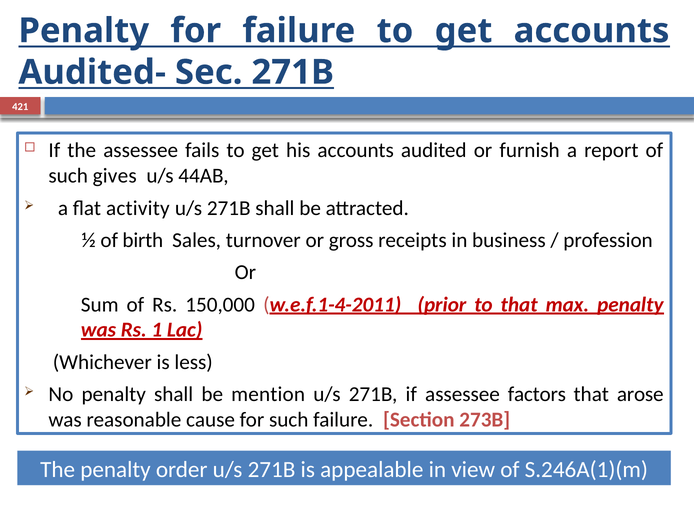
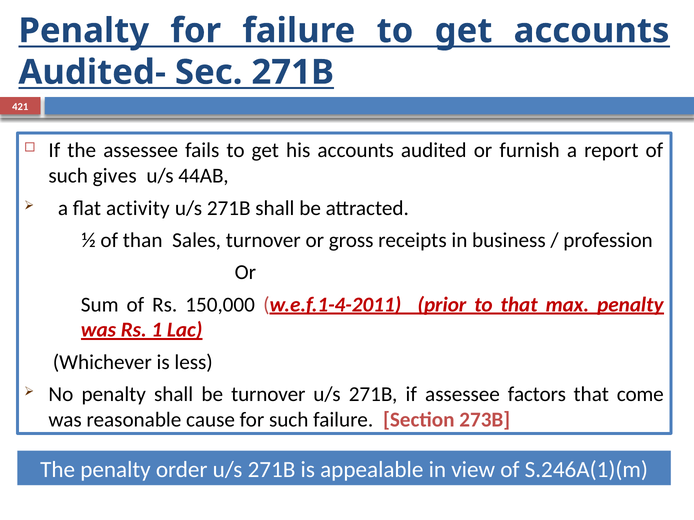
birth: birth -> than
be mention: mention -> turnover
arose: arose -> come
